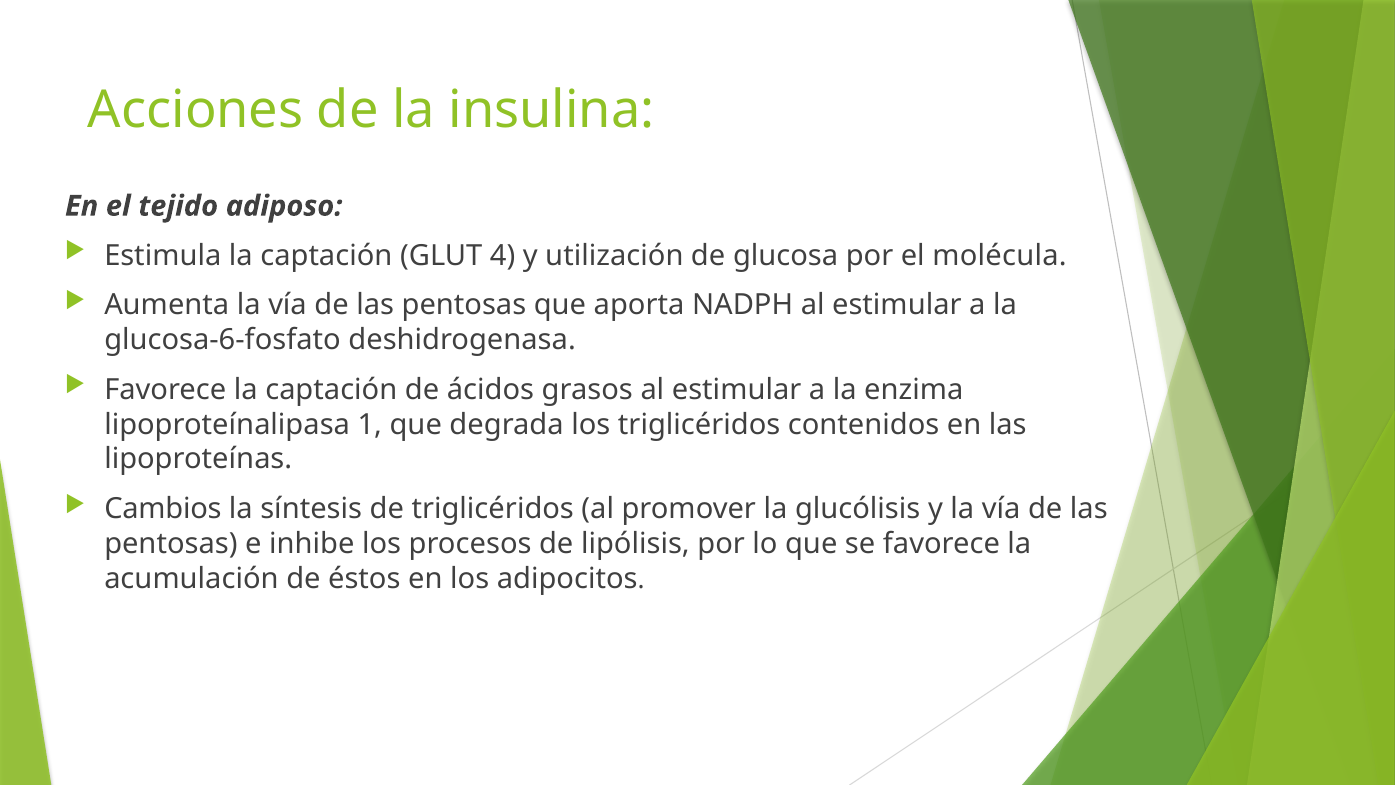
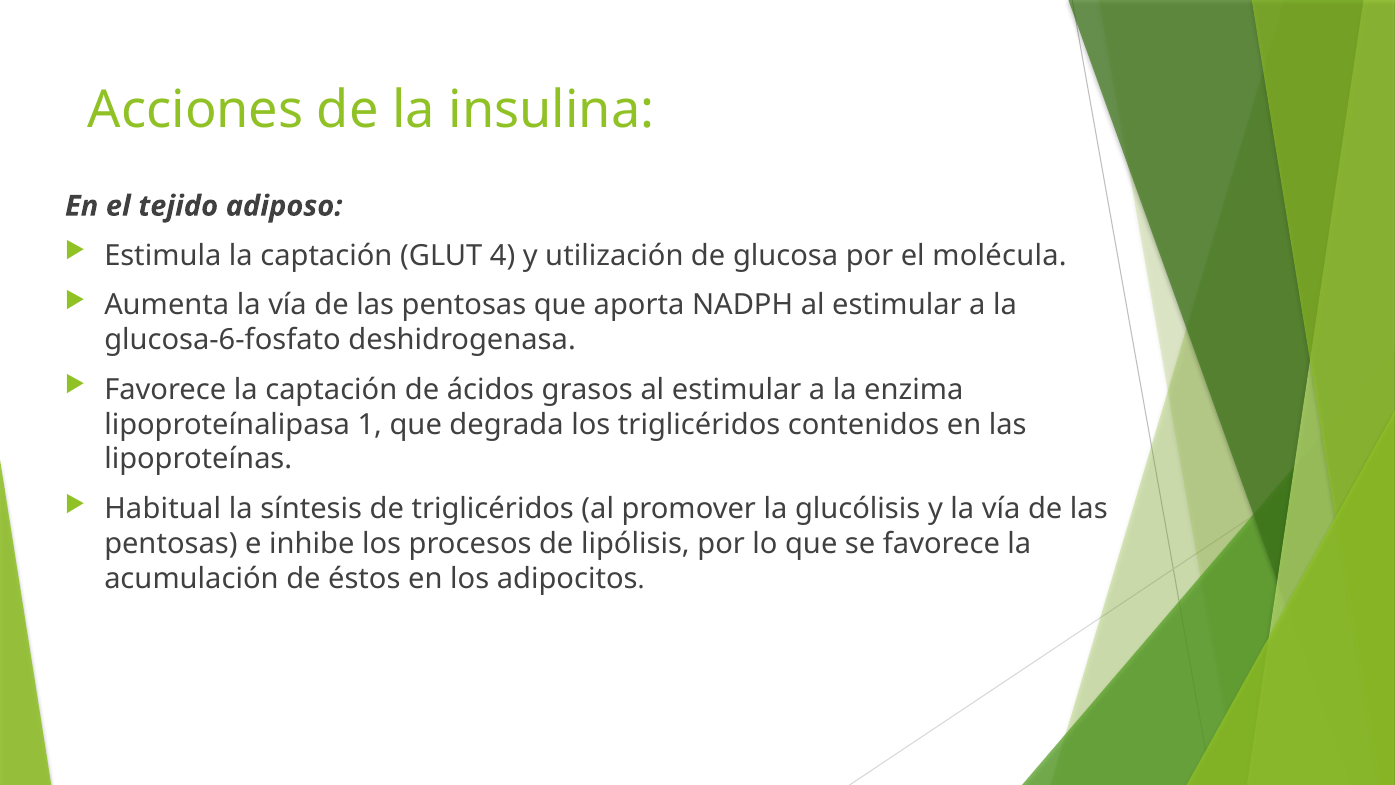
Cambios: Cambios -> Habitual
